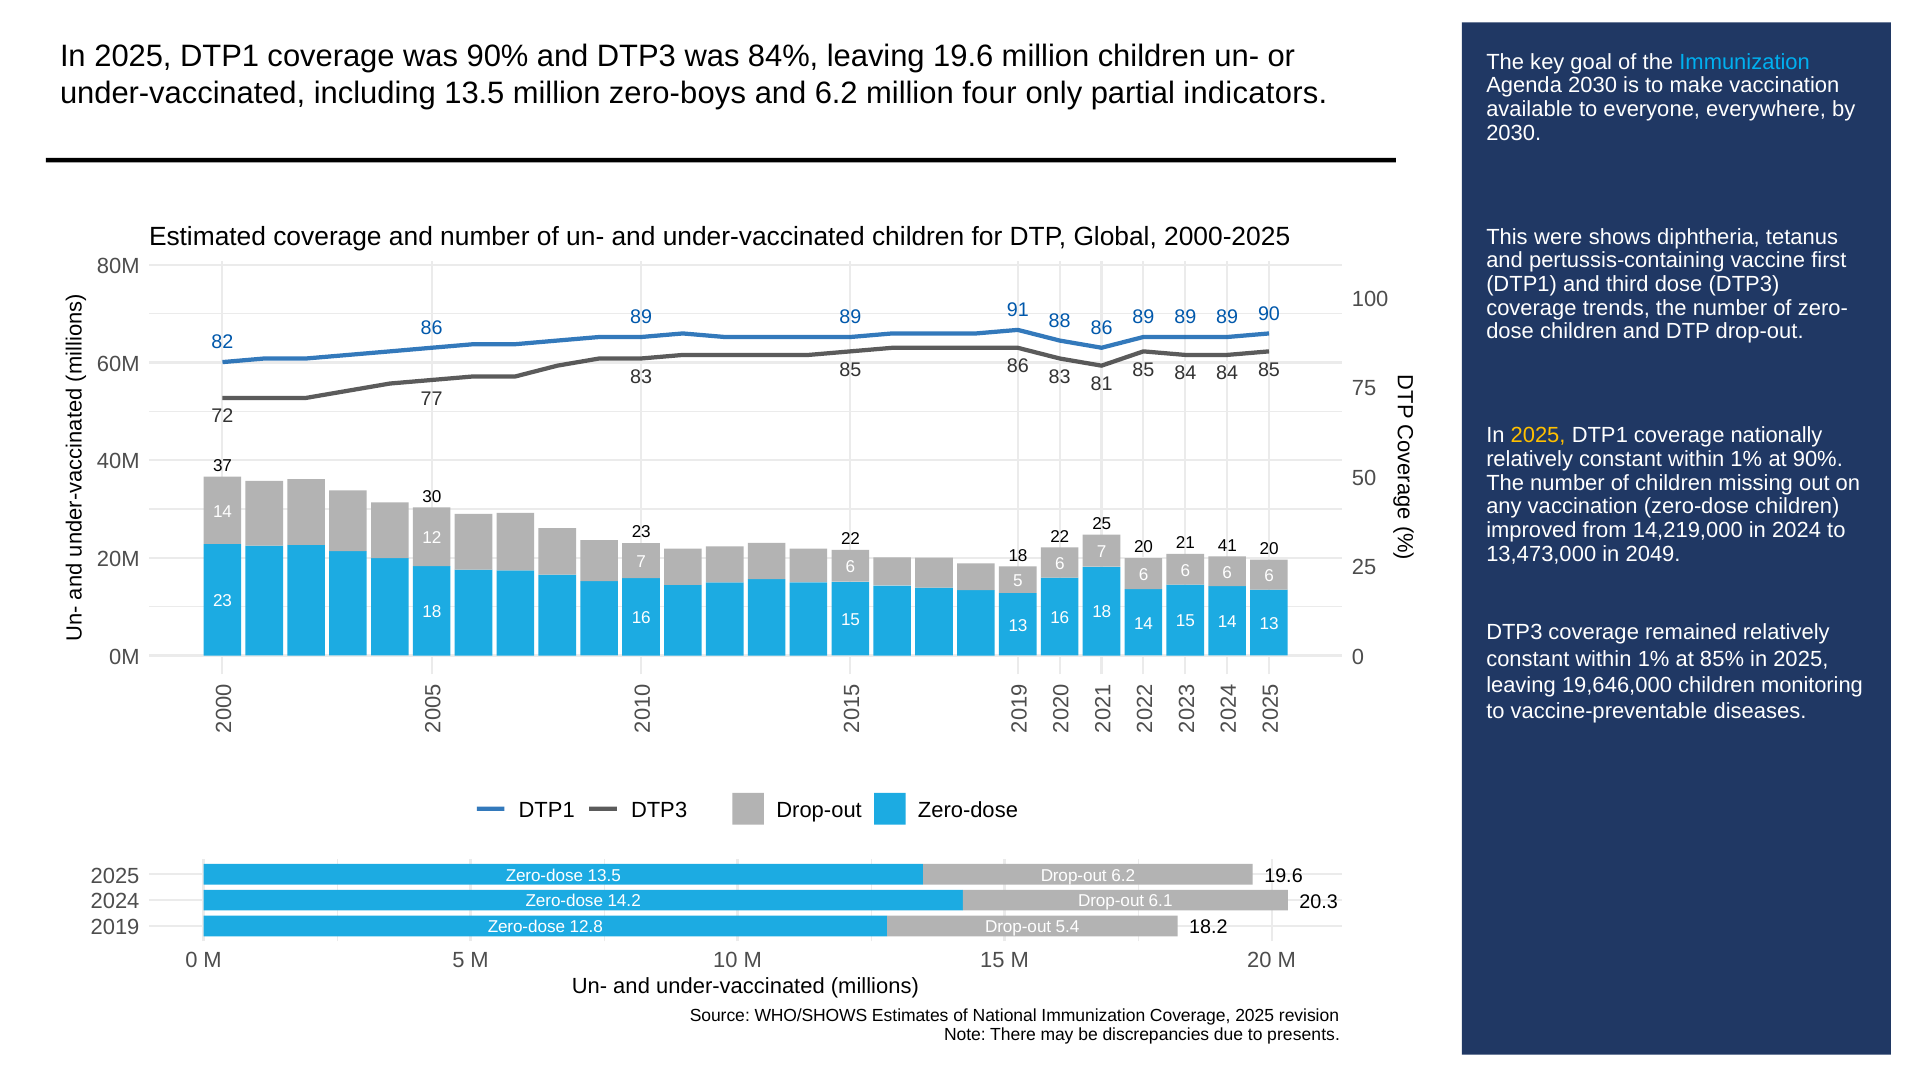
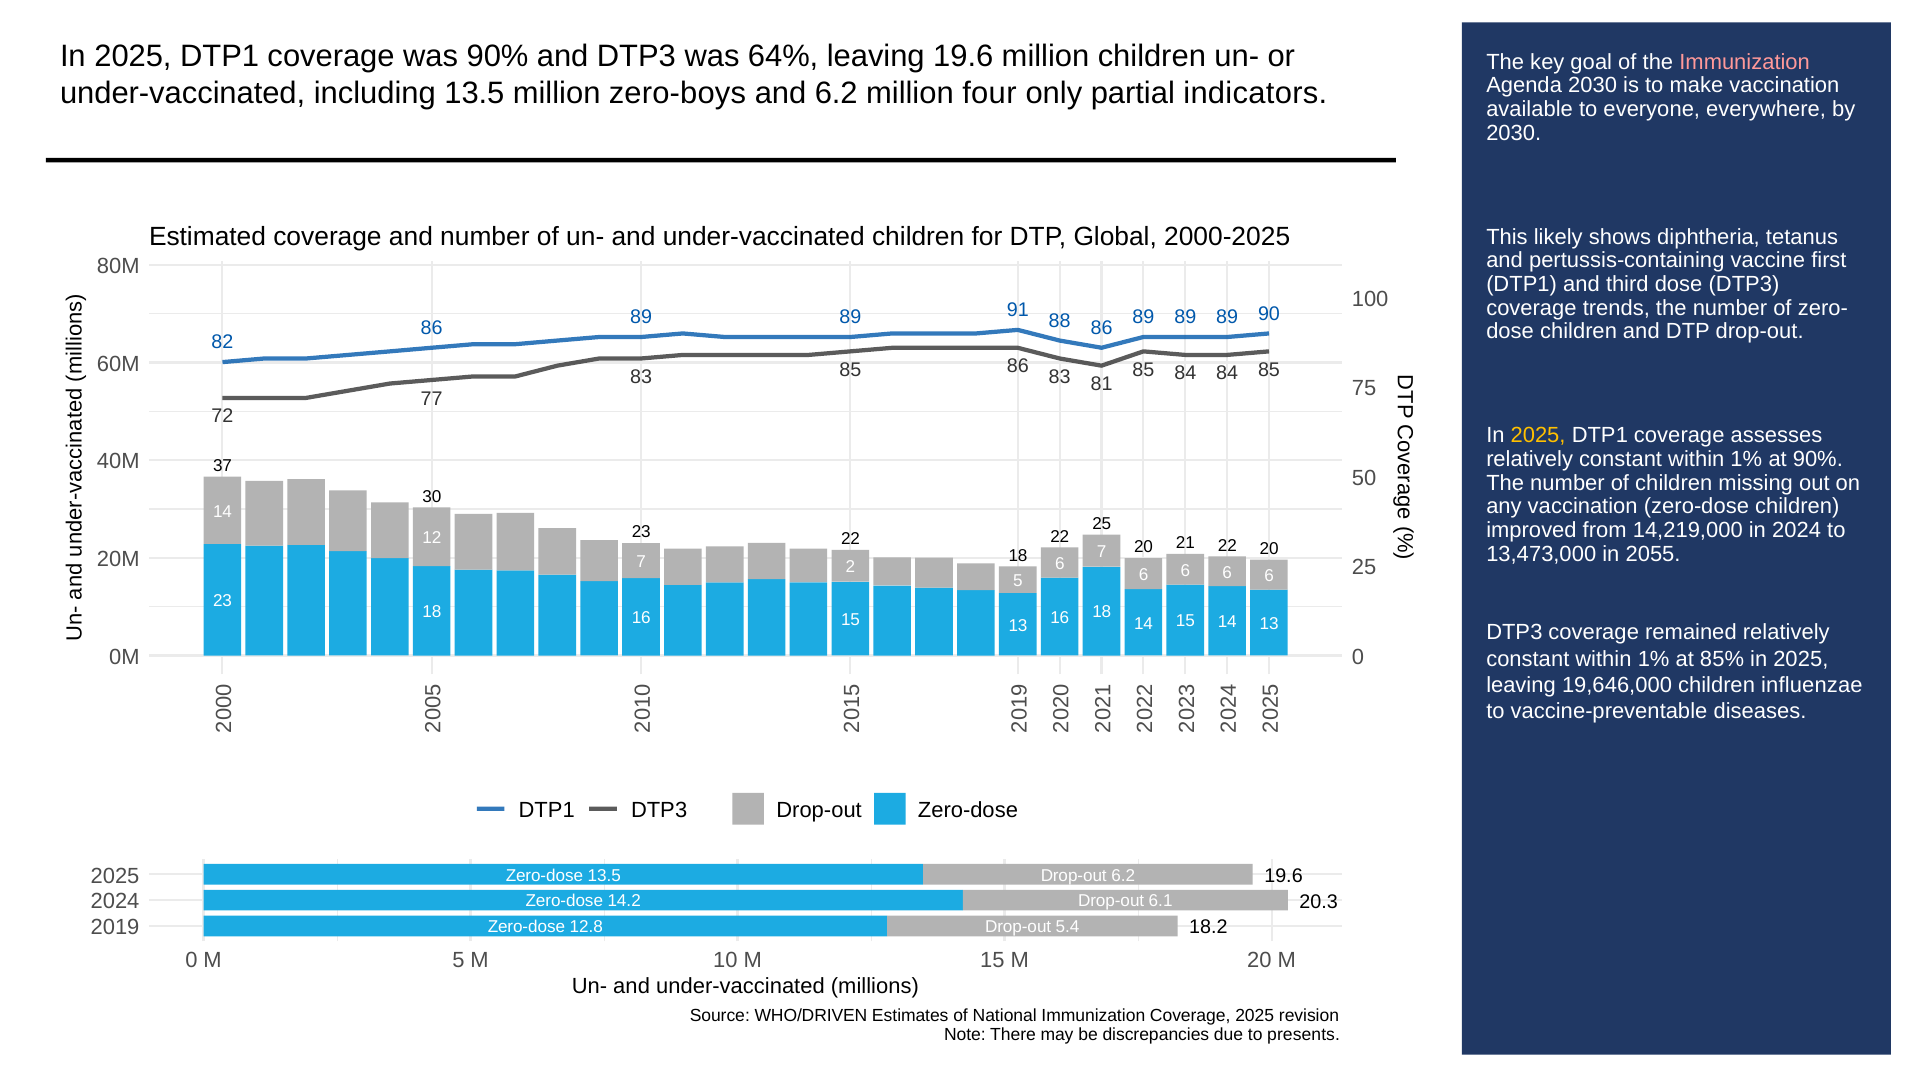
84%: 84% -> 64%
Immunization at (1745, 62) colour: light blue -> pink
were: were -> likely
nationally: nationally -> assesses
21 41: 41 -> 22
2049: 2049 -> 2055
6 at (850, 567): 6 -> 2
monitoring: monitoring -> influenzae
WHO/SHOWS: WHO/SHOWS -> WHO/DRIVEN
